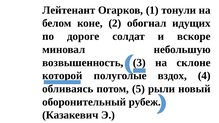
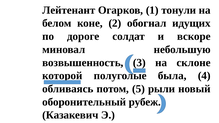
вздох: вздох -> была
